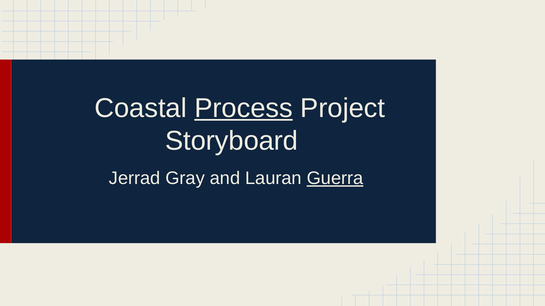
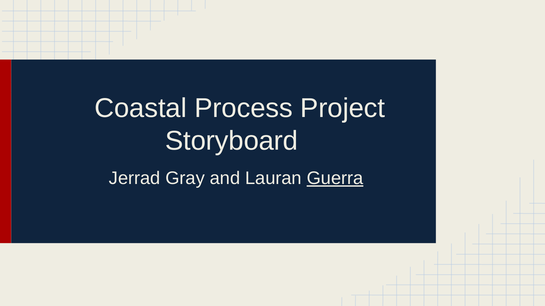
Process underline: present -> none
